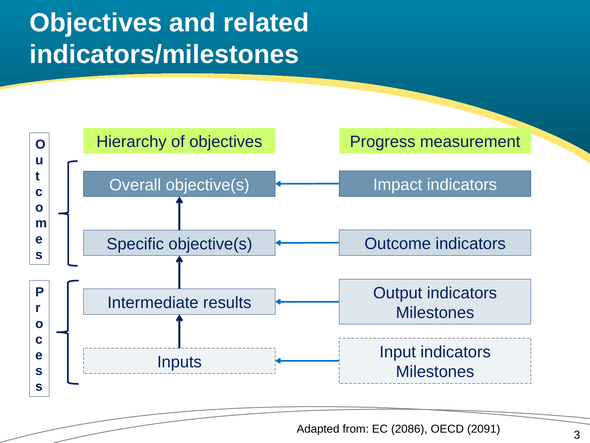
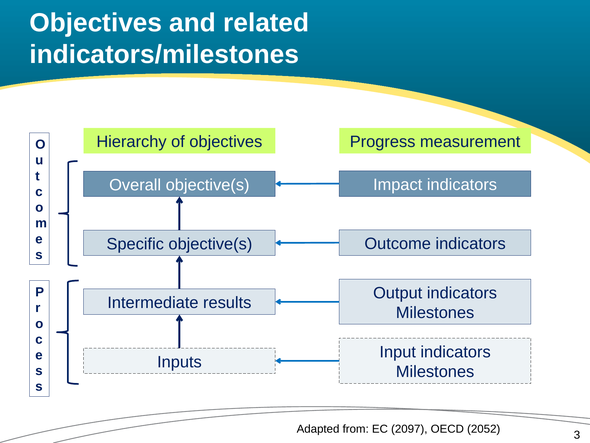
2086: 2086 -> 2097
2091: 2091 -> 2052
